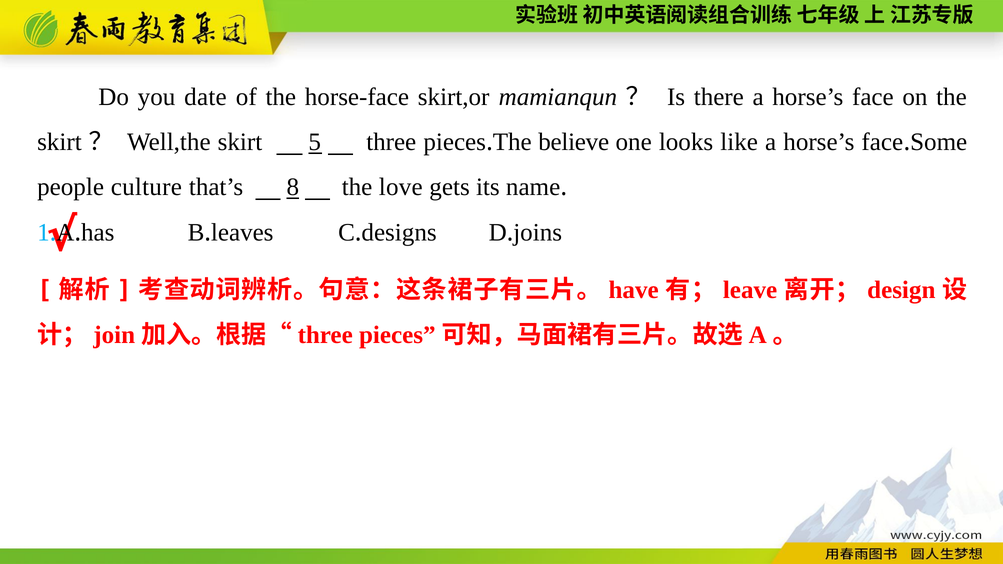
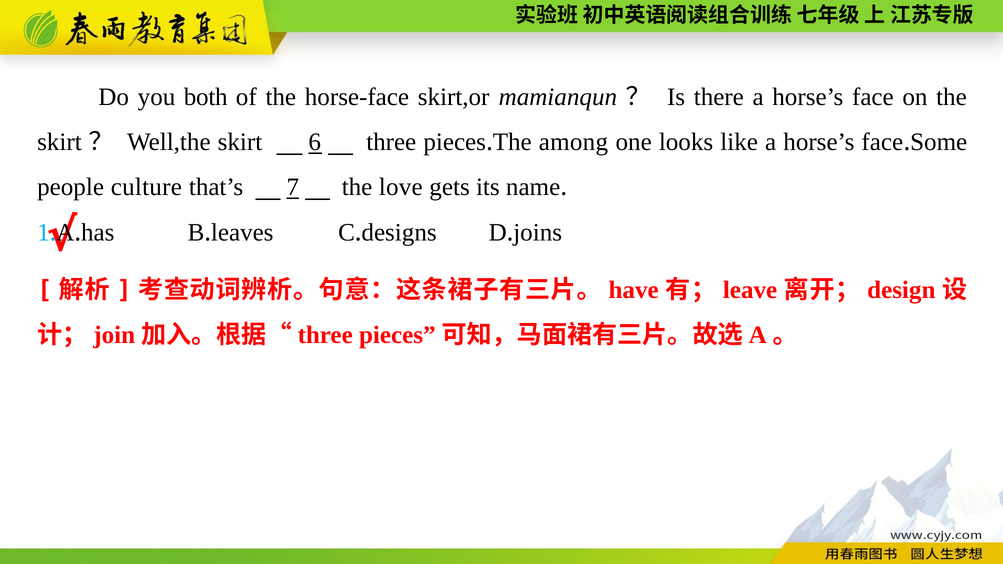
date: date -> both
5: 5 -> 6
believe: believe -> among
8: 8 -> 7
